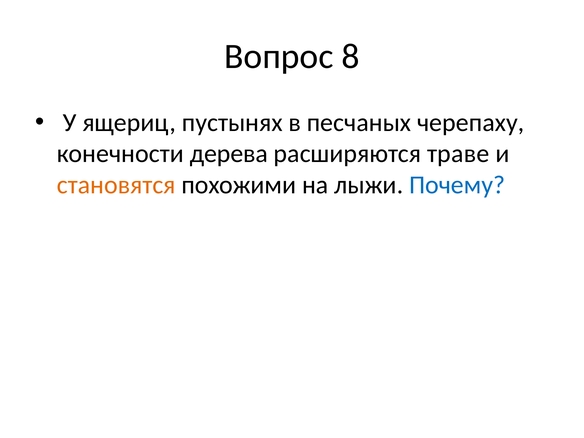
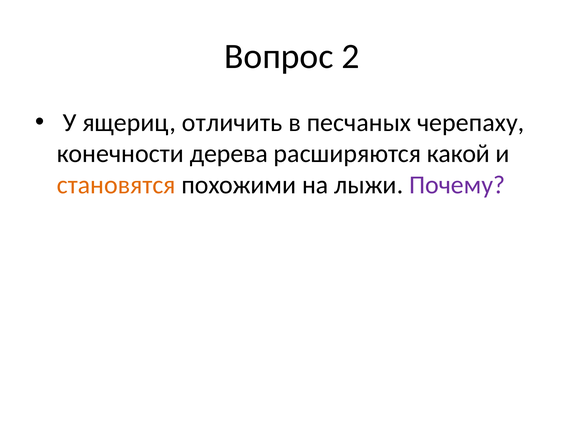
8: 8 -> 2
пустынях: пустынях -> отличить
траве: траве -> какой
Почему colour: blue -> purple
